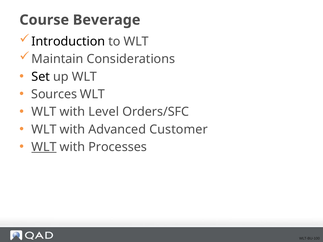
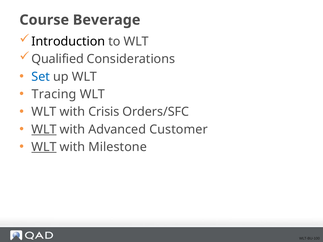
Maintain: Maintain -> Qualified
Set colour: black -> blue
Sources: Sources -> Tracing
Level: Level -> Crisis
WLT at (44, 130) underline: none -> present
Processes: Processes -> Milestone
